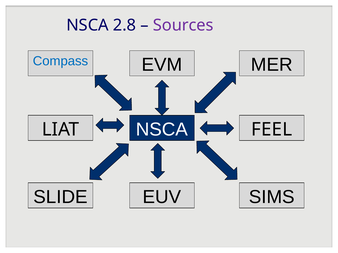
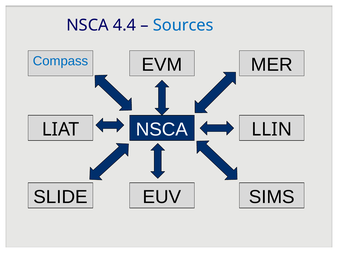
2.8: 2.8 -> 4.4
Sources colour: purple -> blue
FEEL: FEEL -> LLIN
